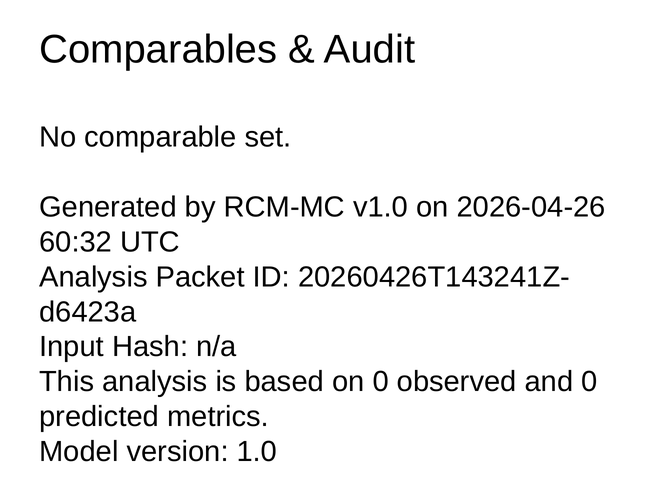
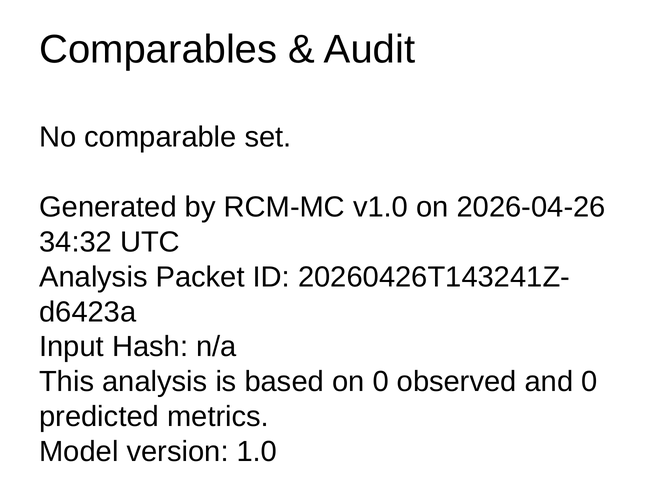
60:32: 60:32 -> 34:32
